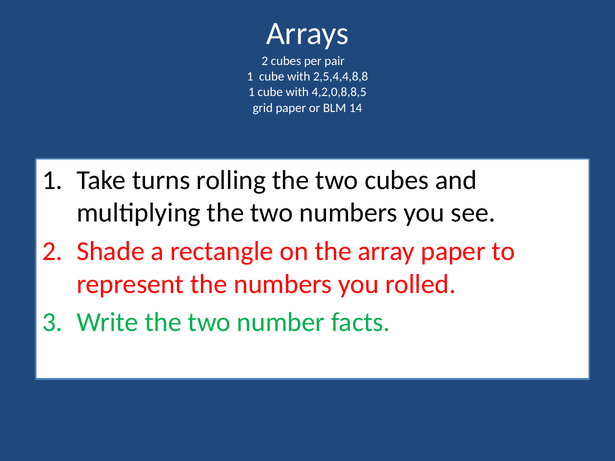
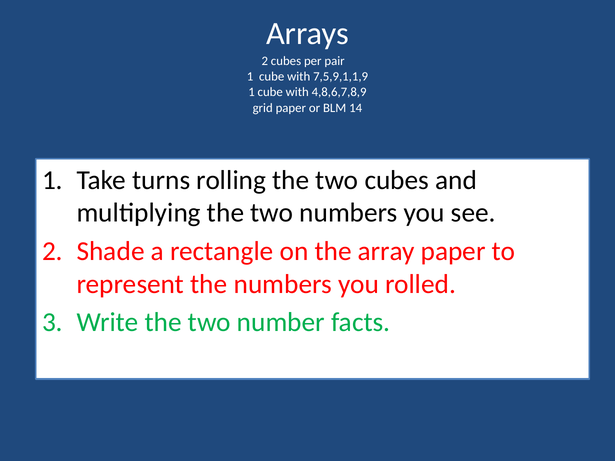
2,5,4,4,8,8: 2,5,4,4,8,8 -> 7,5,9,1,1,9
4,2,0,8,8,5: 4,2,0,8,8,5 -> 4,8,6,7,8,9
